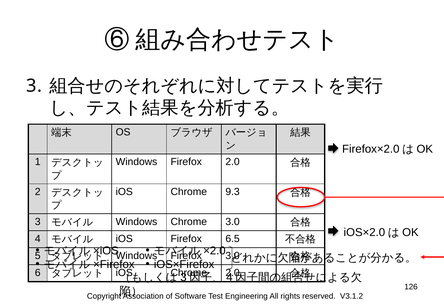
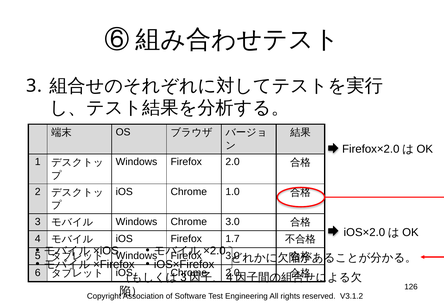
9.3: 9.3 -> 1.0
6.5: 6.5 -> 1.7
